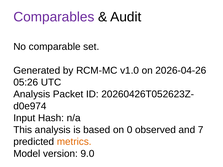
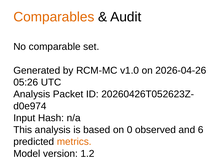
Comparables colour: purple -> orange
7: 7 -> 6
9.0: 9.0 -> 1.2
